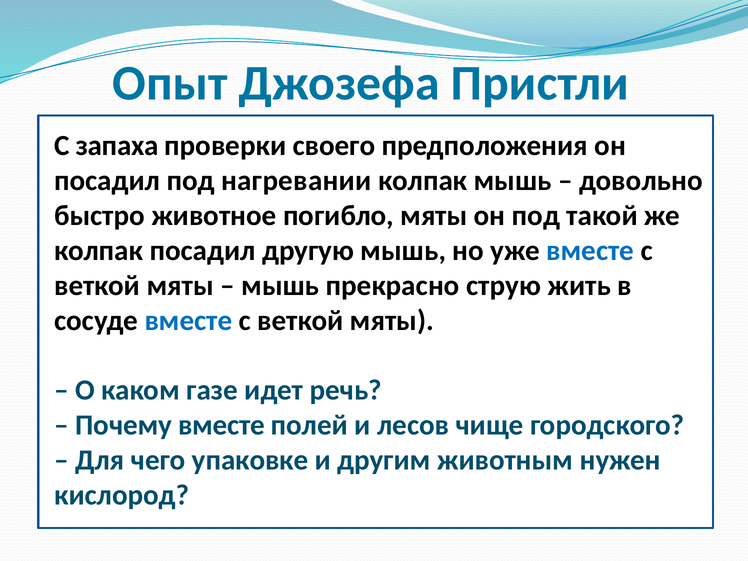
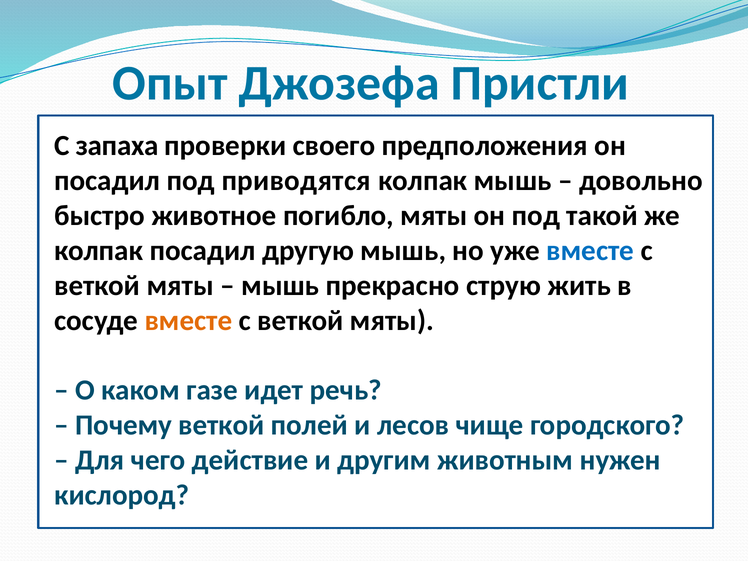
нагревании: нагревании -> приводятся
вместе at (188, 320) colour: blue -> orange
Почему вместе: вместе -> веткой
упаковке: упаковке -> действие
